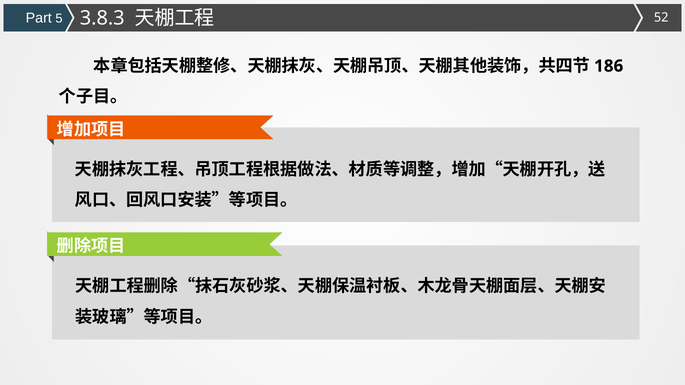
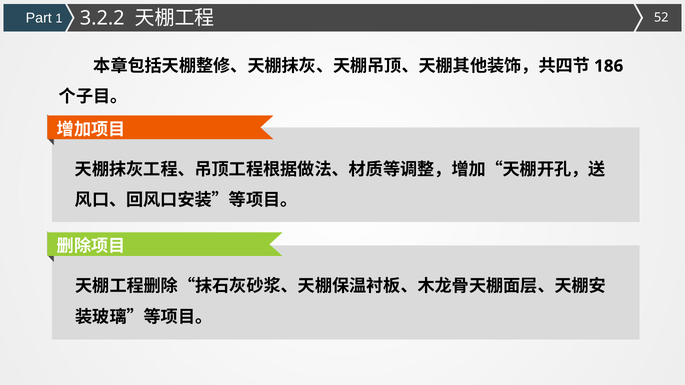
5: 5 -> 1
3.8.3: 3.8.3 -> 3.2.2
